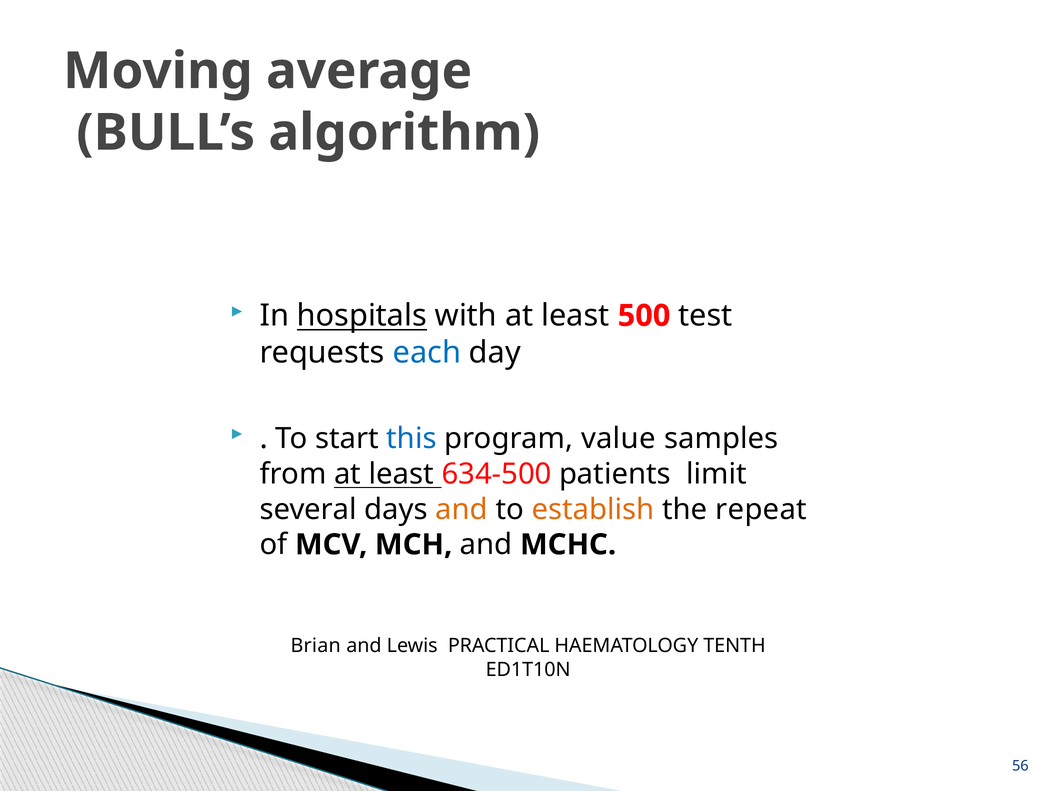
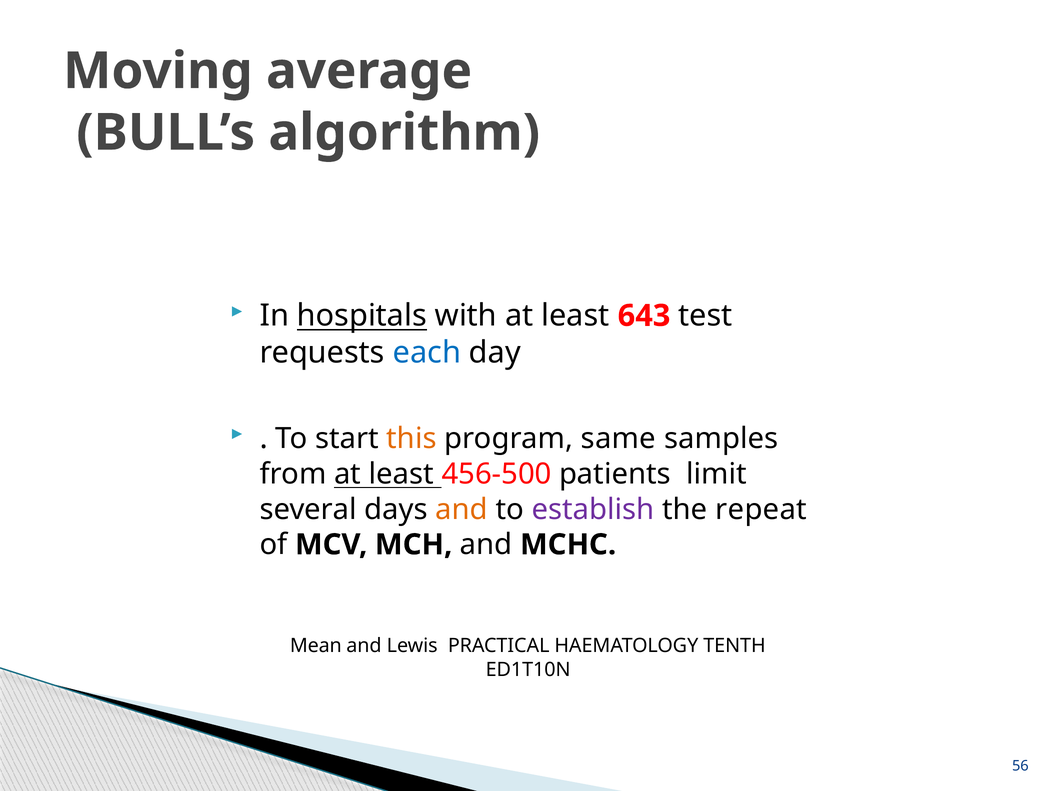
500: 500 -> 643
this colour: blue -> orange
value: value -> same
634-500: 634-500 -> 456-500
establish colour: orange -> purple
Brian: Brian -> Mean
